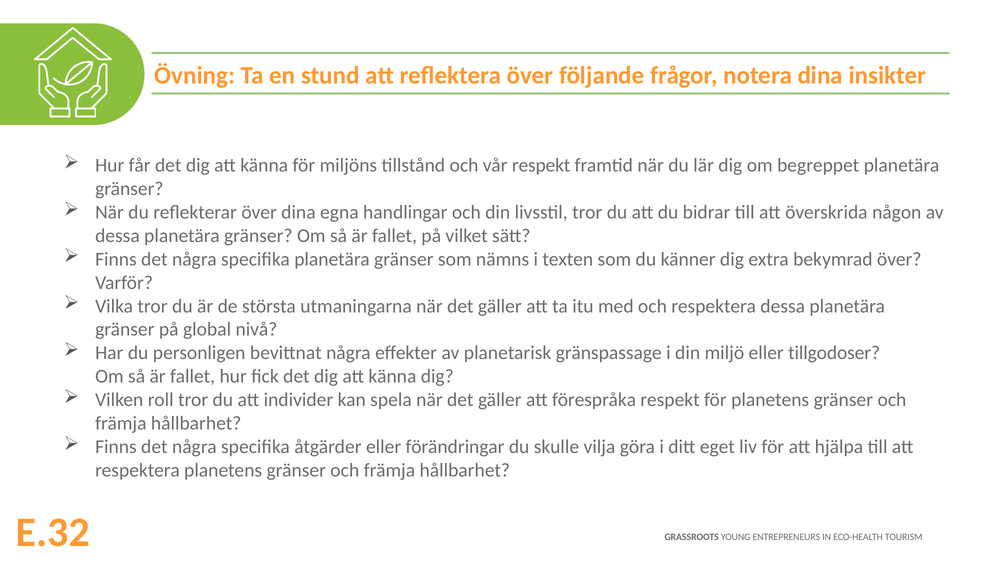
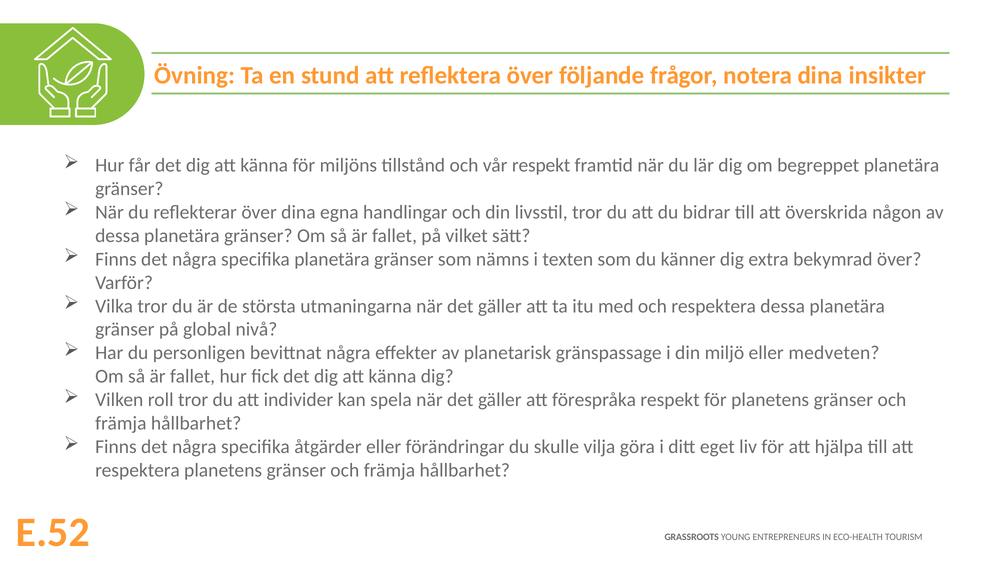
tillgodoser: tillgodoser -> medveten
E.32: E.32 -> E.52
